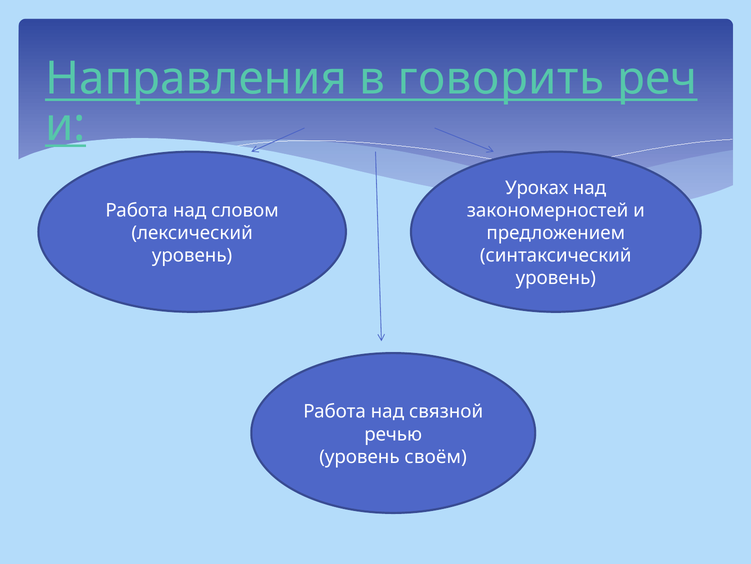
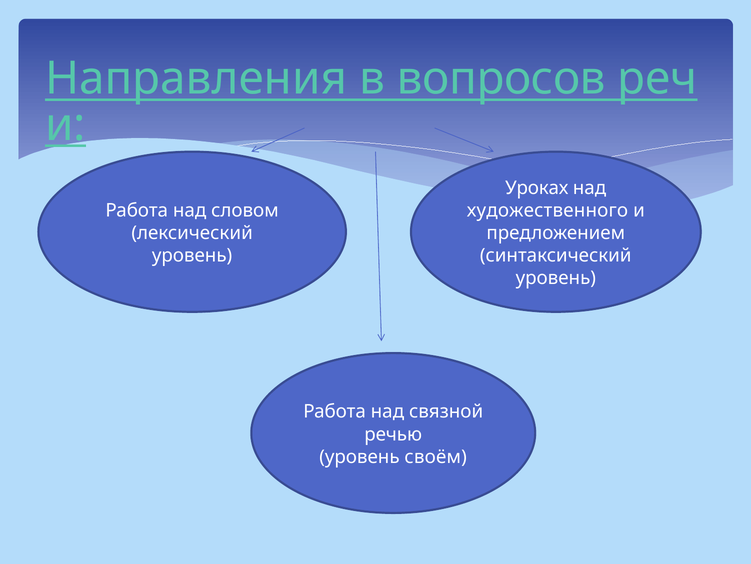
говорить: говорить -> вопросов
закономерностей: закономерностей -> художественного
